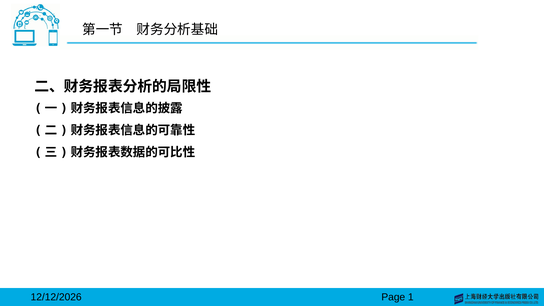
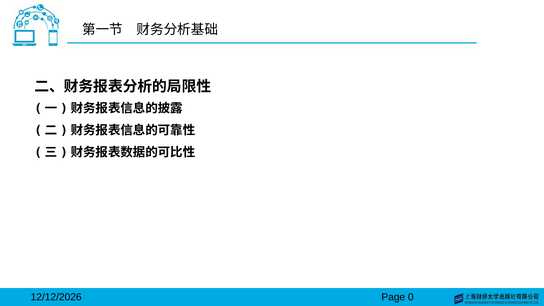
1: 1 -> 0
